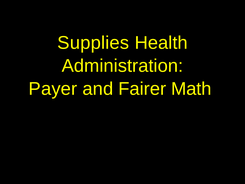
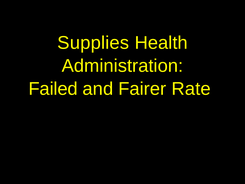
Payer: Payer -> Failed
Math: Math -> Rate
